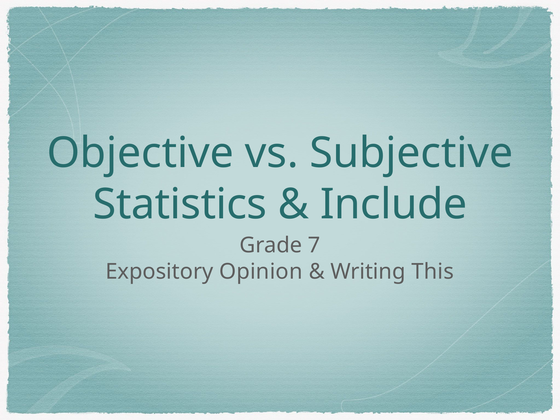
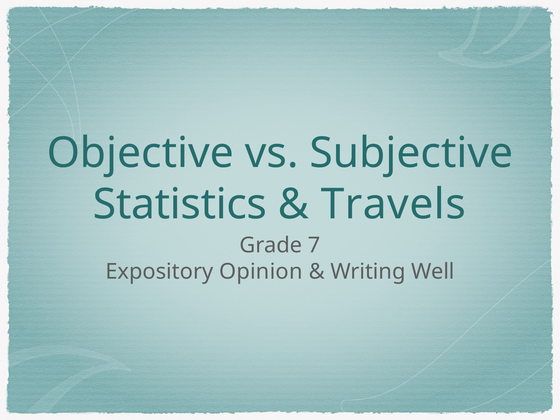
Include: Include -> Travels
This: This -> Well
